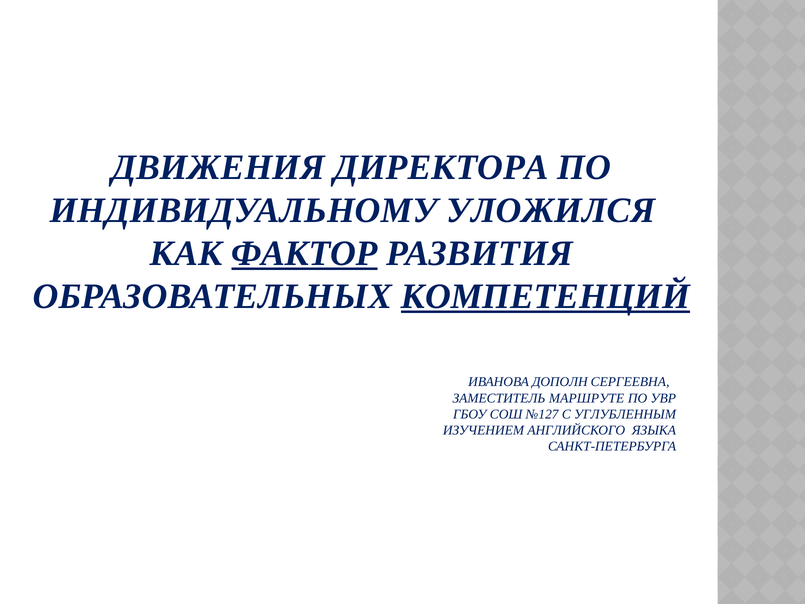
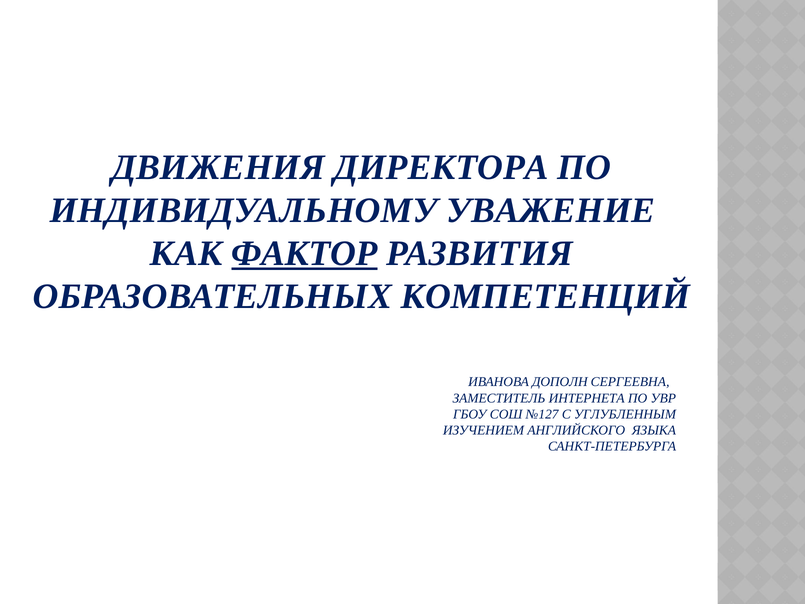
УЛОЖИЛСЯ: УЛОЖИЛСЯ -> УВАЖЕНИЕ
КОМПЕТЕНЦИЙ underline: present -> none
МАРШРУТЕ: МАРШРУТЕ -> ИНТЕРНЕТА
